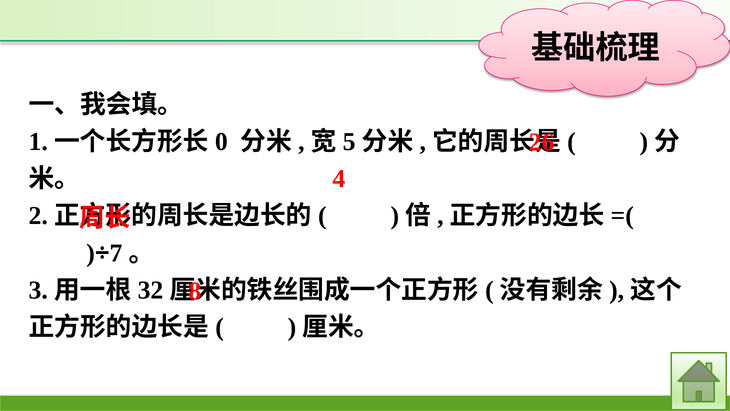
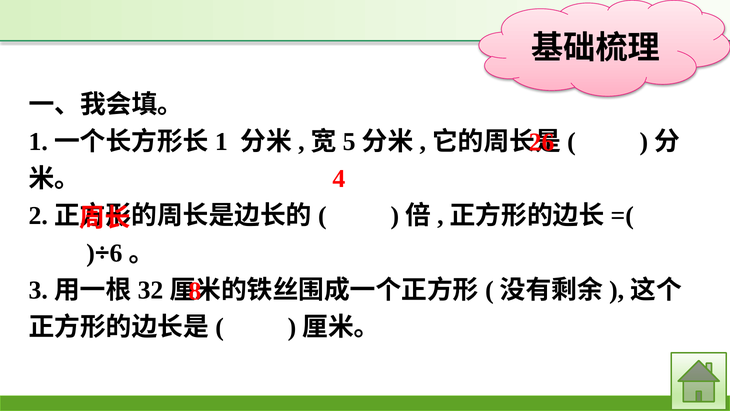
0 at (221, 142): 0 -> 1
7: 7 -> 6
